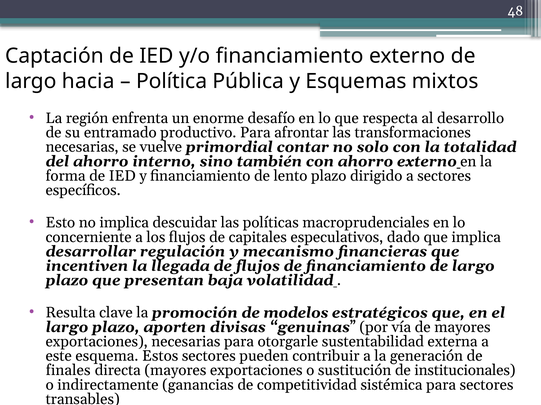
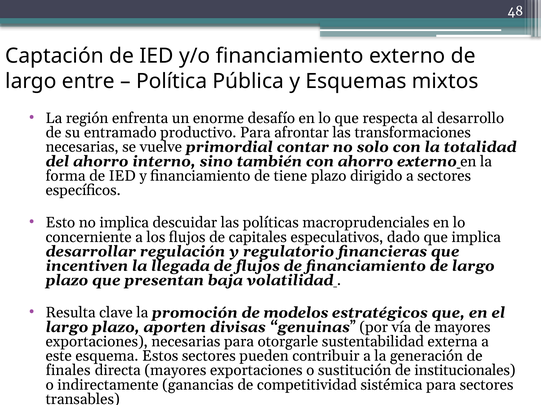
hacia: hacia -> entre
lento: lento -> tiene
mecanismo: mecanismo -> regulatorio
